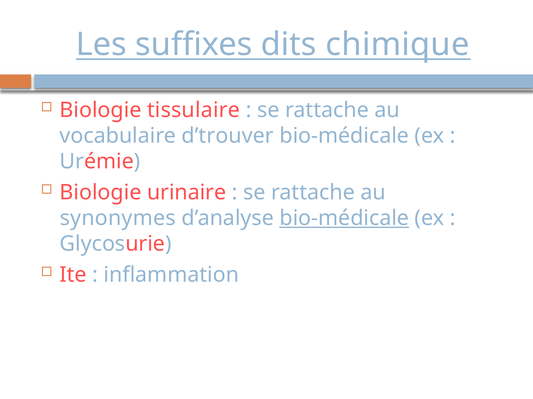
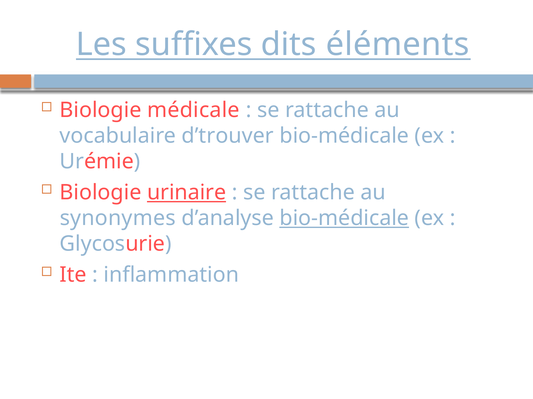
chimique: chimique -> éléments
tissulaire: tissulaire -> médicale
urinaire underline: none -> present
